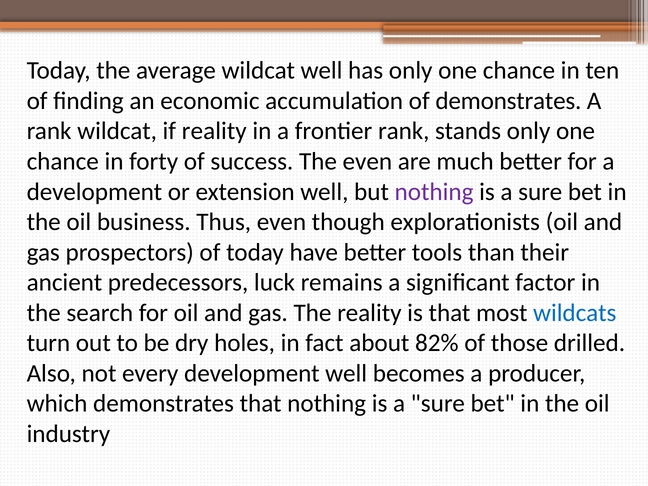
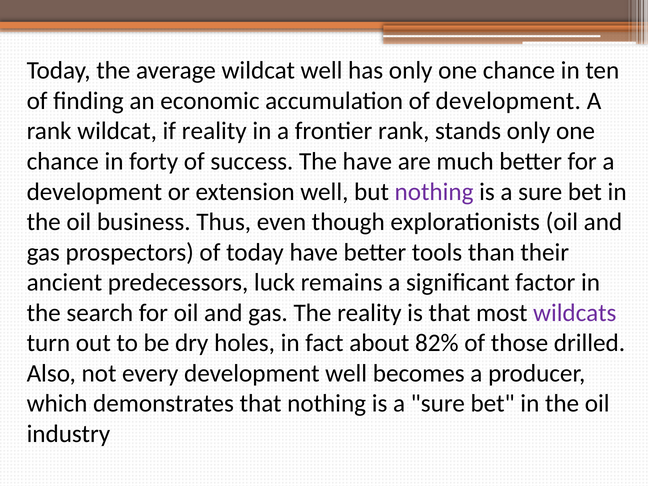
of demonstrates: demonstrates -> development
The even: even -> have
wildcats colour: blue -> purple
